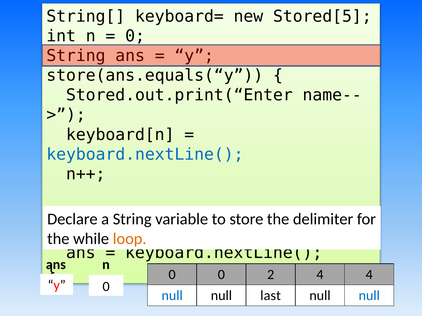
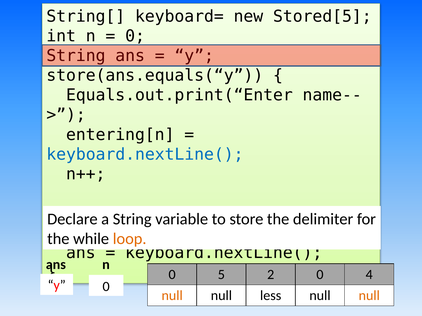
Stored.out.print(“Enter: Stored.out.print(“Enter -> Equals.out.print(“Enter
keyboard[n: keyboard[n -> entering[n
0 0: 0 -> 5
2 4: 4 -> 0
null at (172, 296) colour: blue -> orange
last: last -> less
null at (369, 296) colour: blue -> orange
